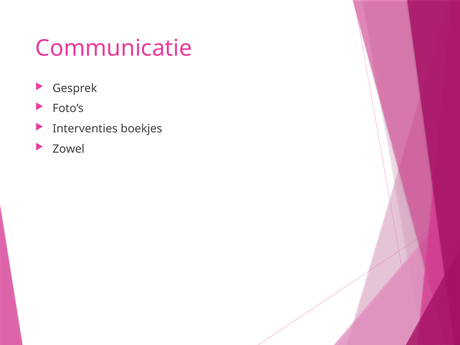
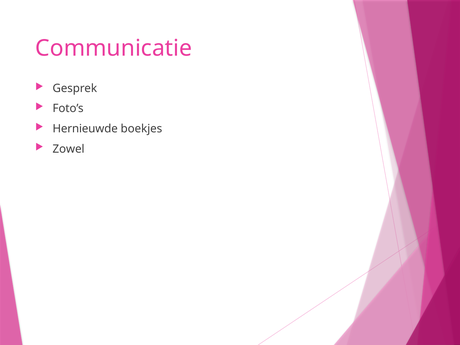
Interventies: Interventies -> Hernieuwde
